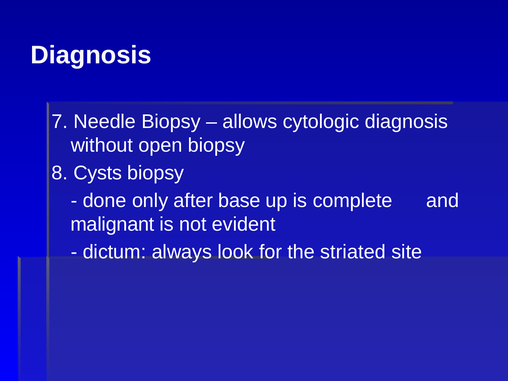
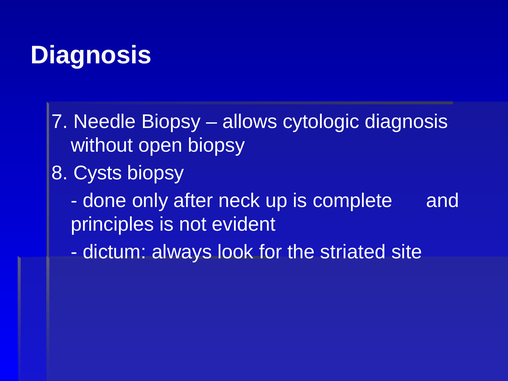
base: base -> neck
malignant: malignant -> principles
